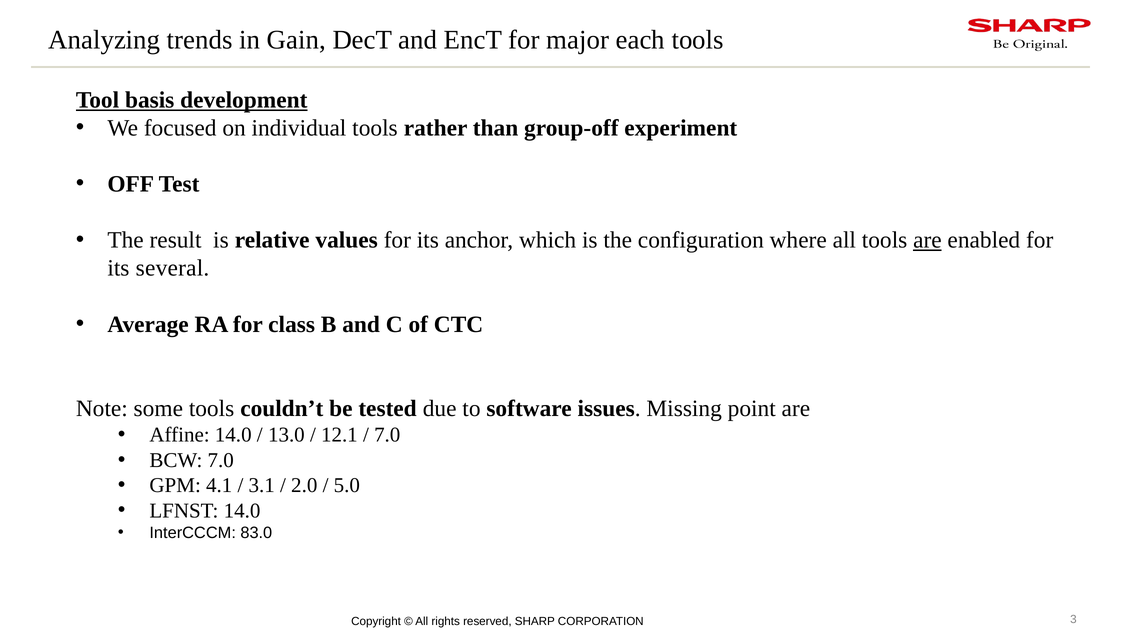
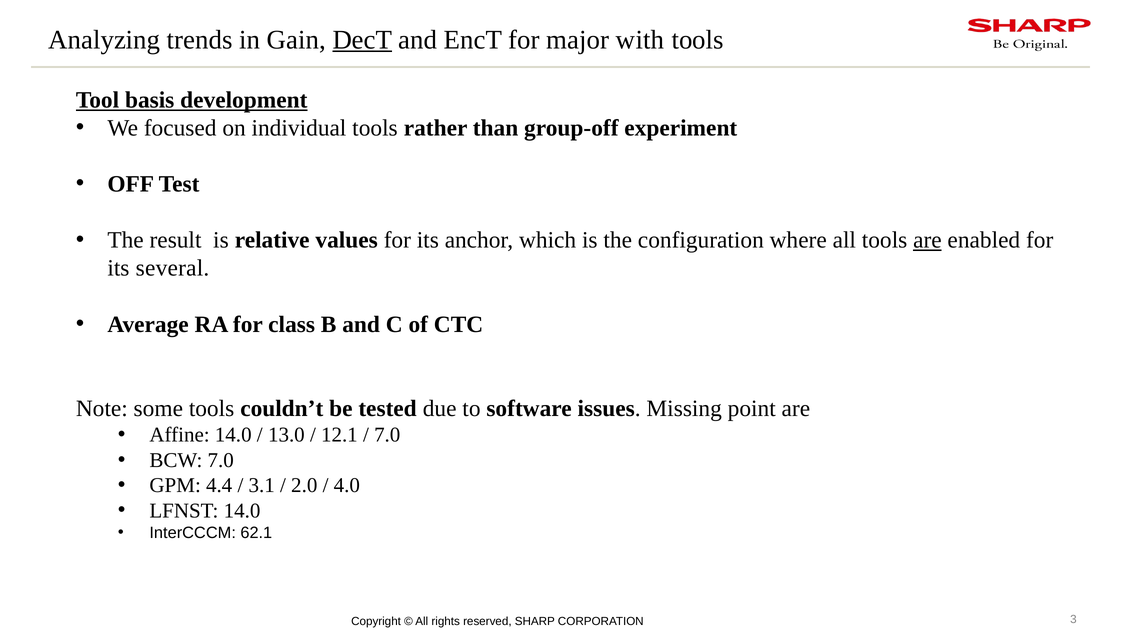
DecT underline: none -> present
each: each -> with
4.1: 4.1 -> 4.4
5.0: 5.0 -> 4.0
83.0: 83.0 -> 62.1
